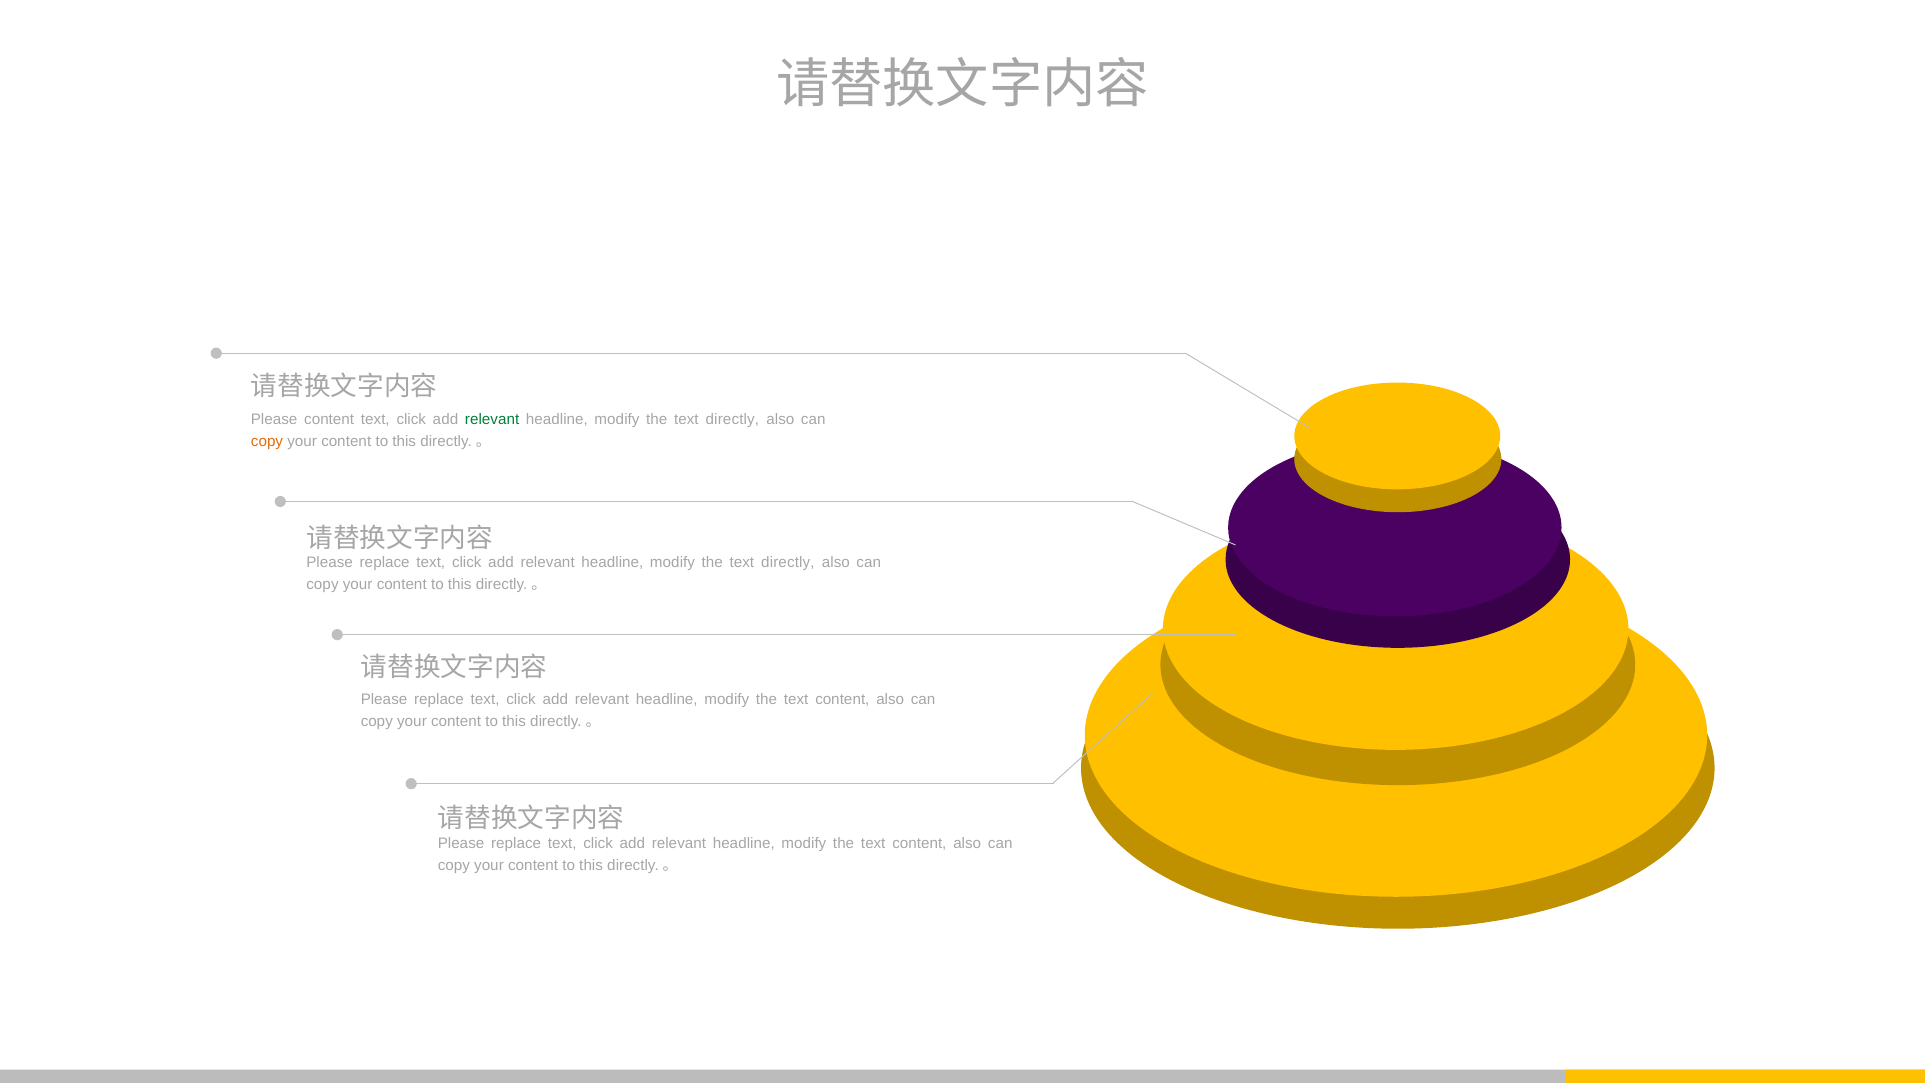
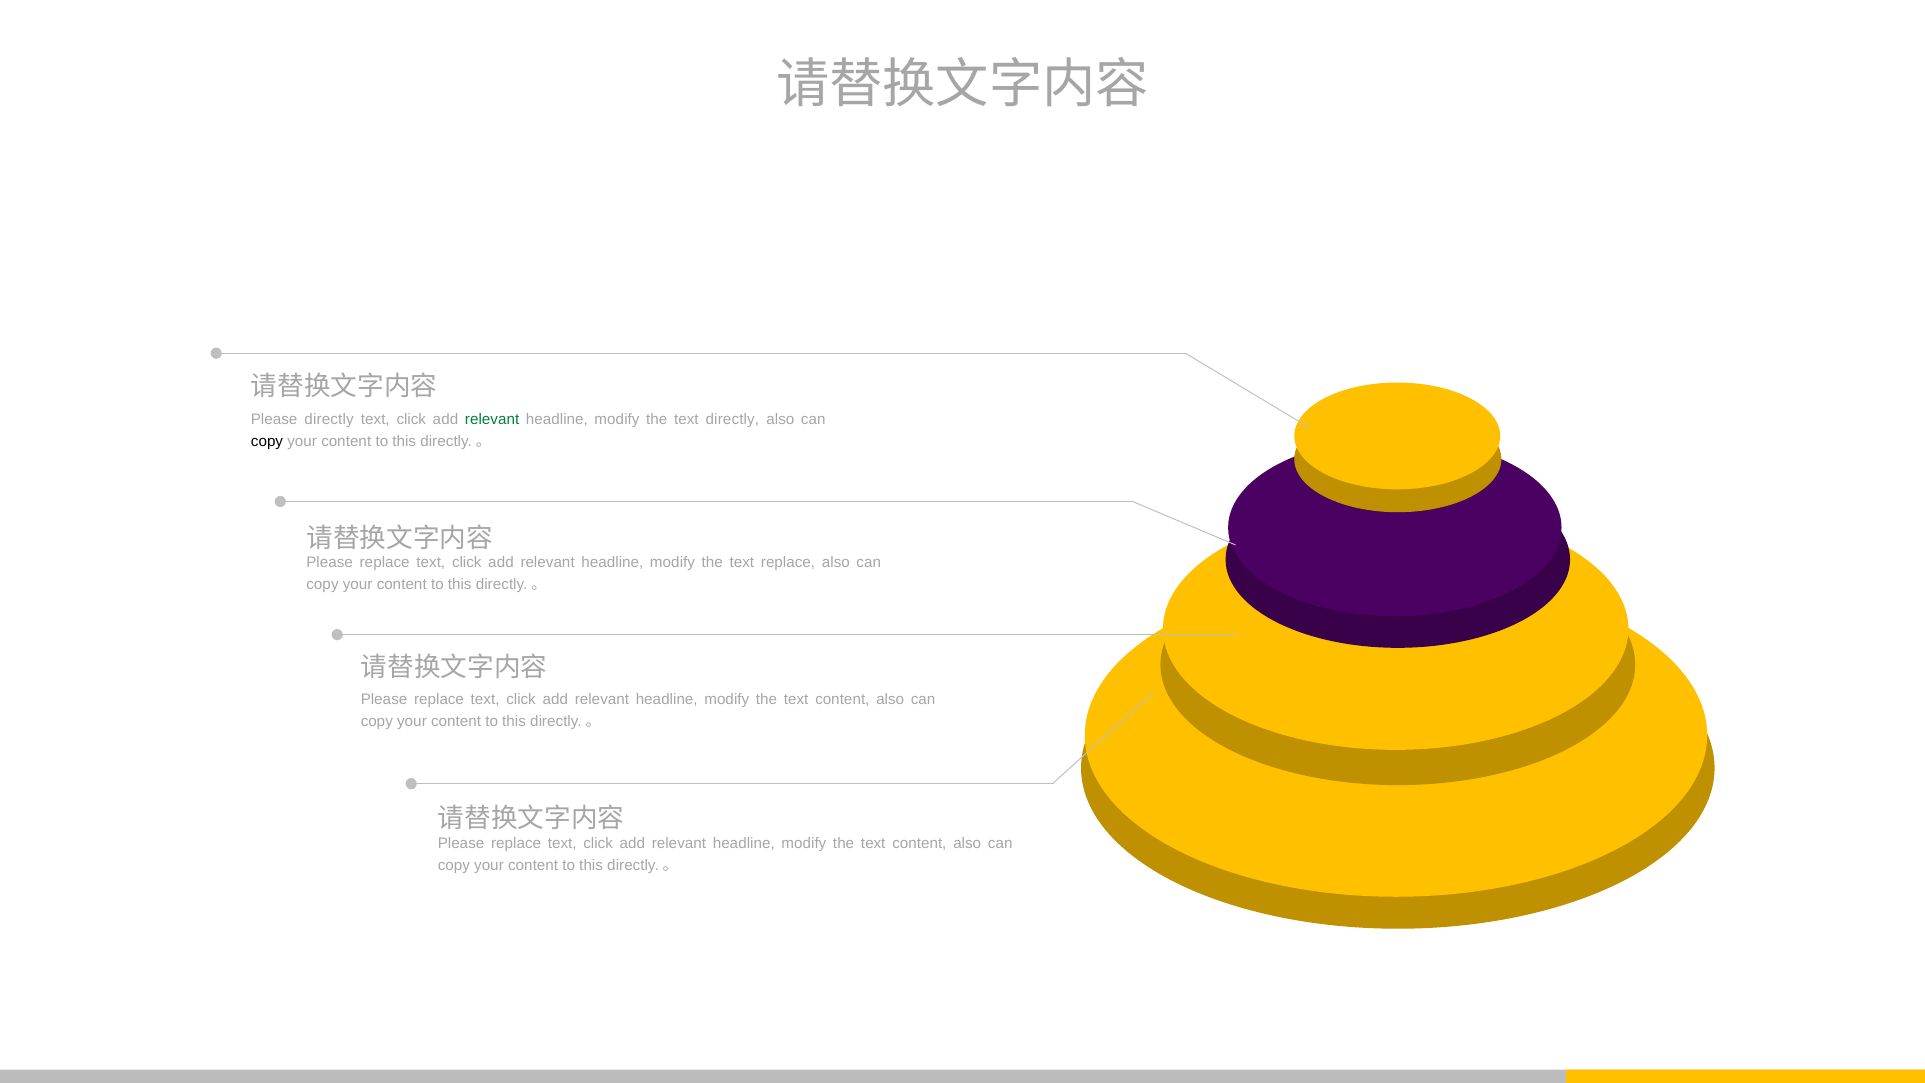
Please content: content -> directly
copy at (267, 441) colour: orange -> black
directly at (788, 563): directly -> replace
